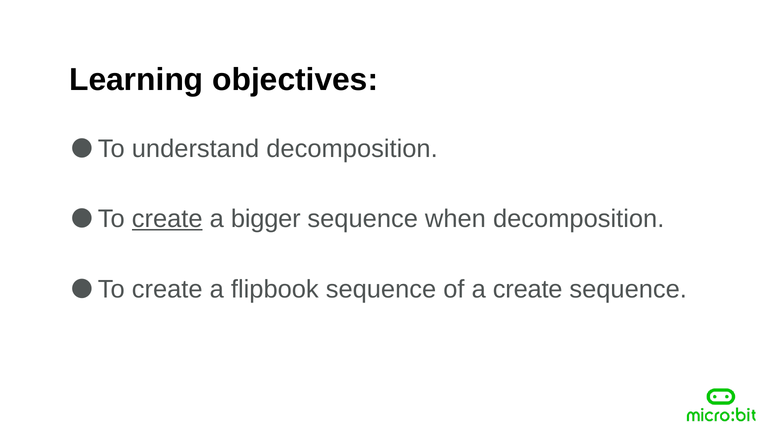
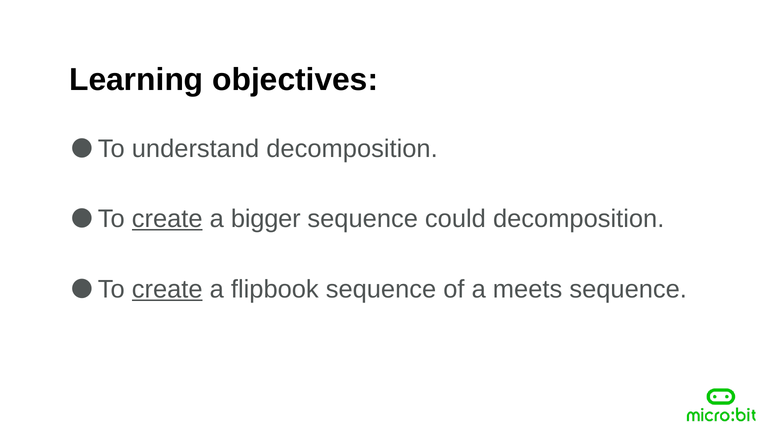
when: when -> could
create at (167, 290) underline: none -> present
a create: create -> meets
